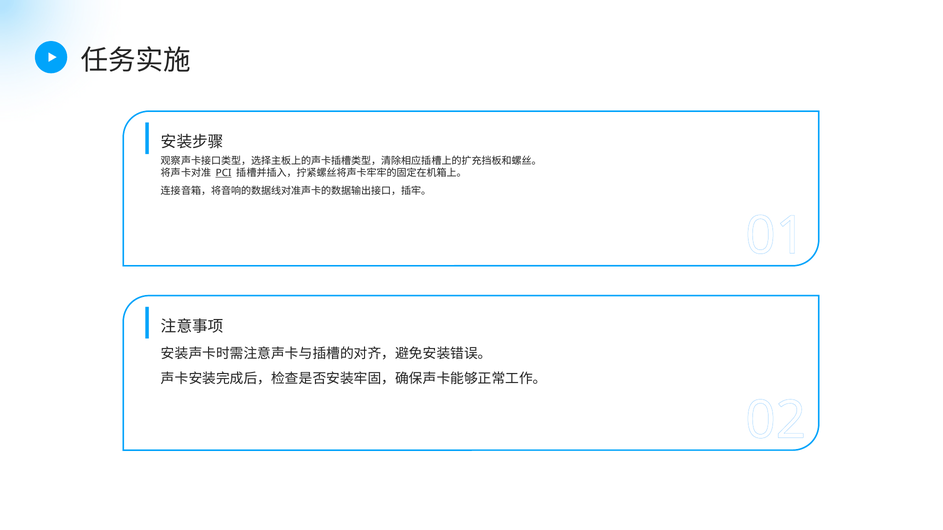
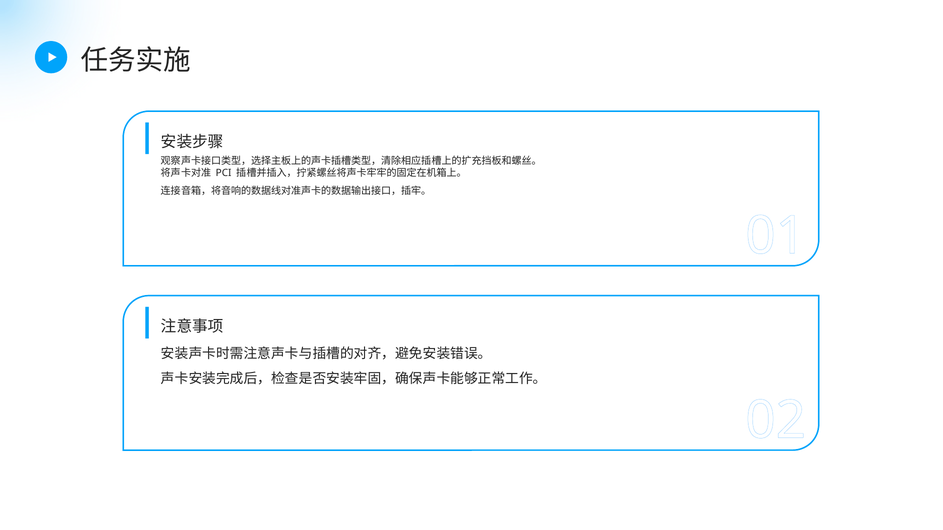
PCI underline: present -> none
